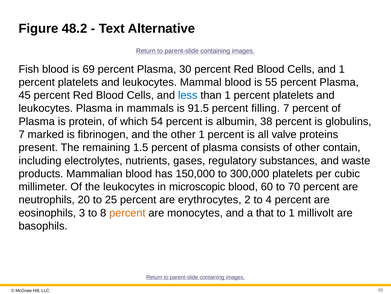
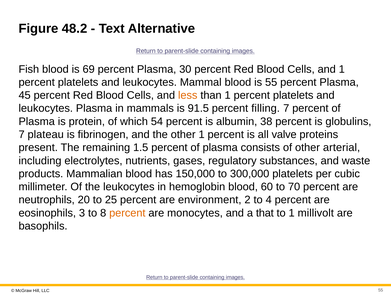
less colour: blue -> orange
marked: marked -> plateau
contain: contain -> arterial
microscopic: microscopic -> hemoglobin
erythrocytes: erythrocytes -> environment
